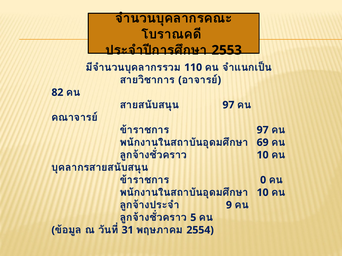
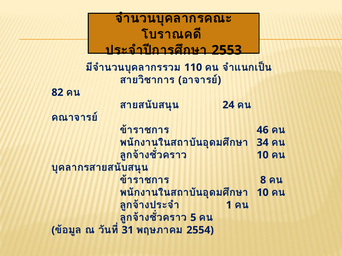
97 at (228, 105): 97 -> 24
97 at (263, 130): 97 -> 46
69: 69 -> 34
0: 0 -> 8
9: 9 -> 1
